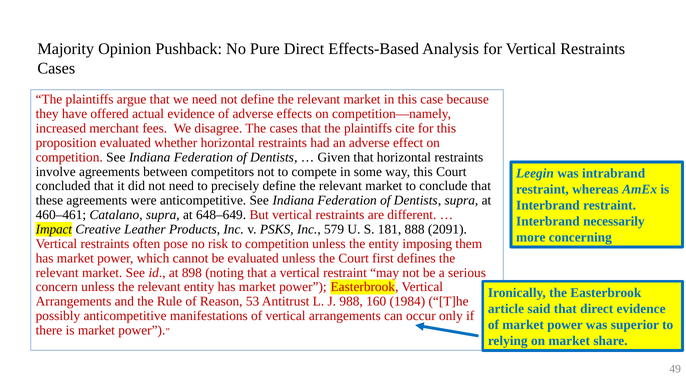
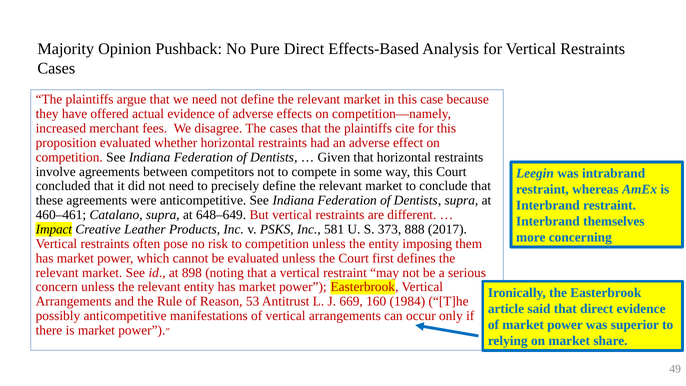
necessarily: necessarily -> themselves
579: 579 -> 581
181: 181 -> 373
2091: 2091 -> 2017
988: 988 -> 669
